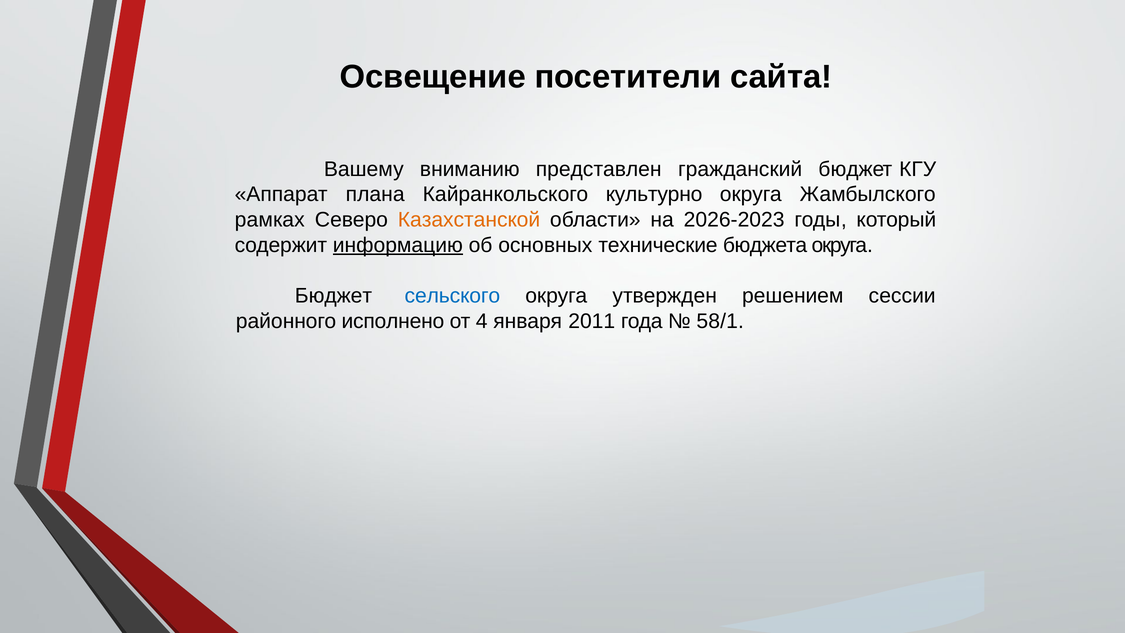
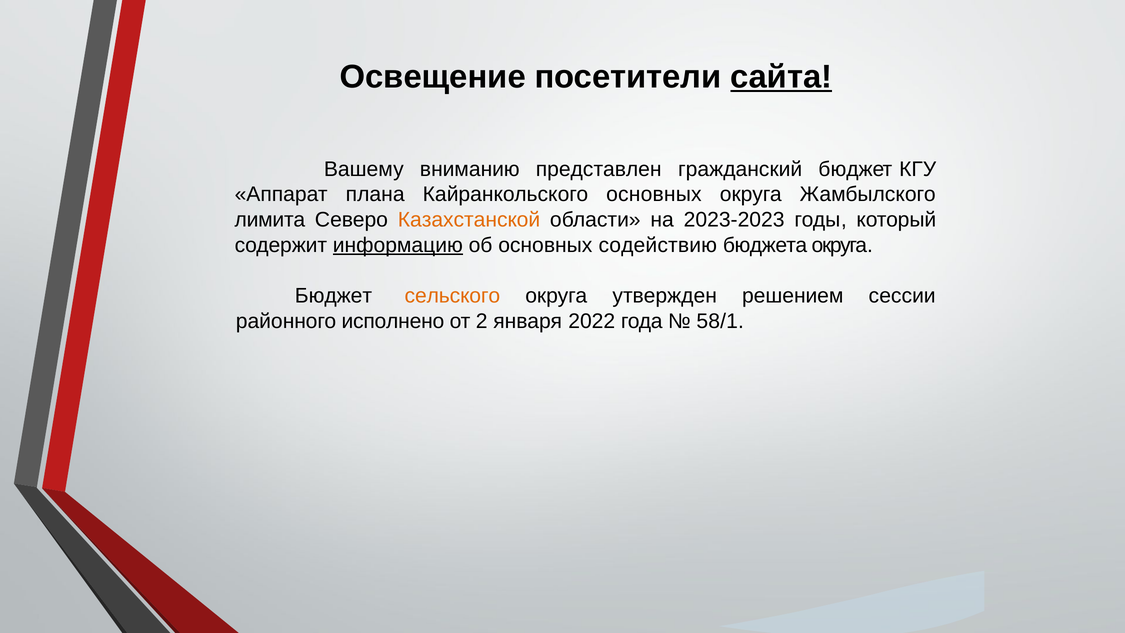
сайта underline: none -> present
Кайранкольского культурно: культурно -> основных
рамках: рамках -> лимита
2026-2023: 2026-2023 -> 2023-2023
технические: технические -> содействию
сельского colour: blue -> orange
4: 4 -> 2
2011: 2011 -> 2022
